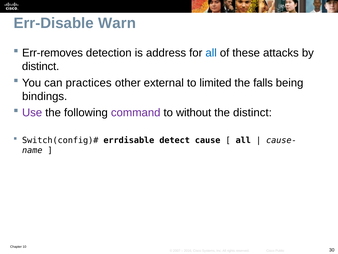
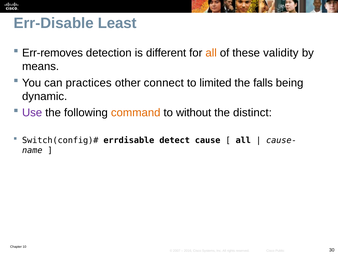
Warn: Warn -> Least
address: address -> different
all at (211, 53) colour: blue -> orange
attacks: attacks -> validity
distinct at (41, 66): distinct -> means
external: external -> connect
bindings: bindings -> dynamic
command colour: purple -> orange
